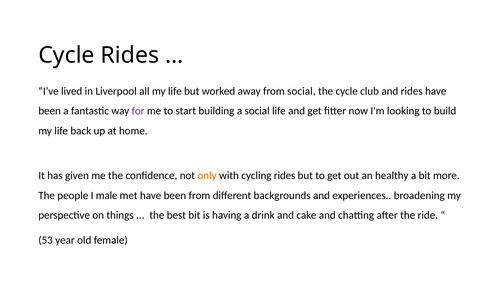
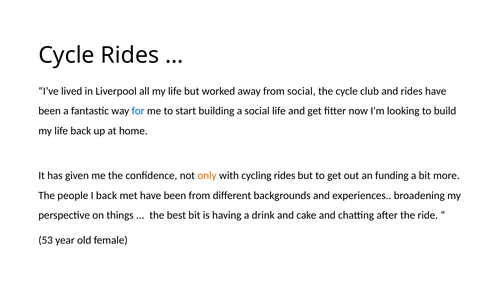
for colour: purple -> blue
healthy: healthy -> funding
I male: male -> back
